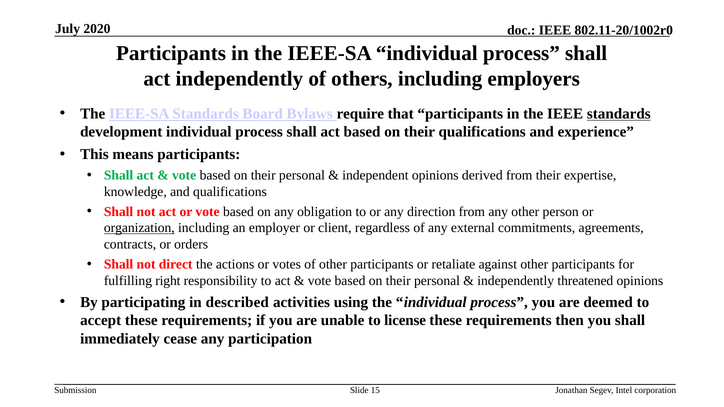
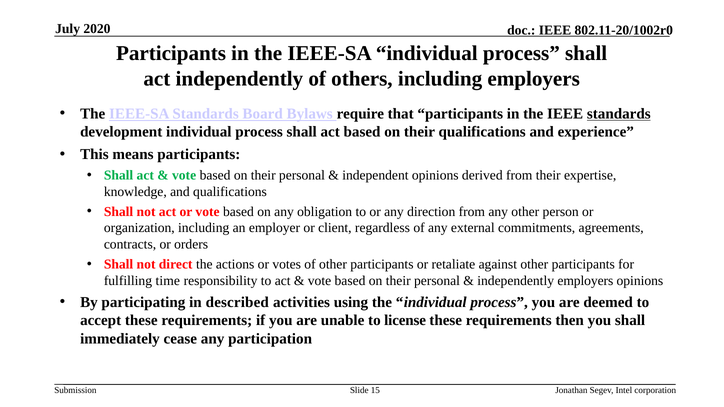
organization underline: present -> none
right: right -> time
independently threatened: threatened -> employers
